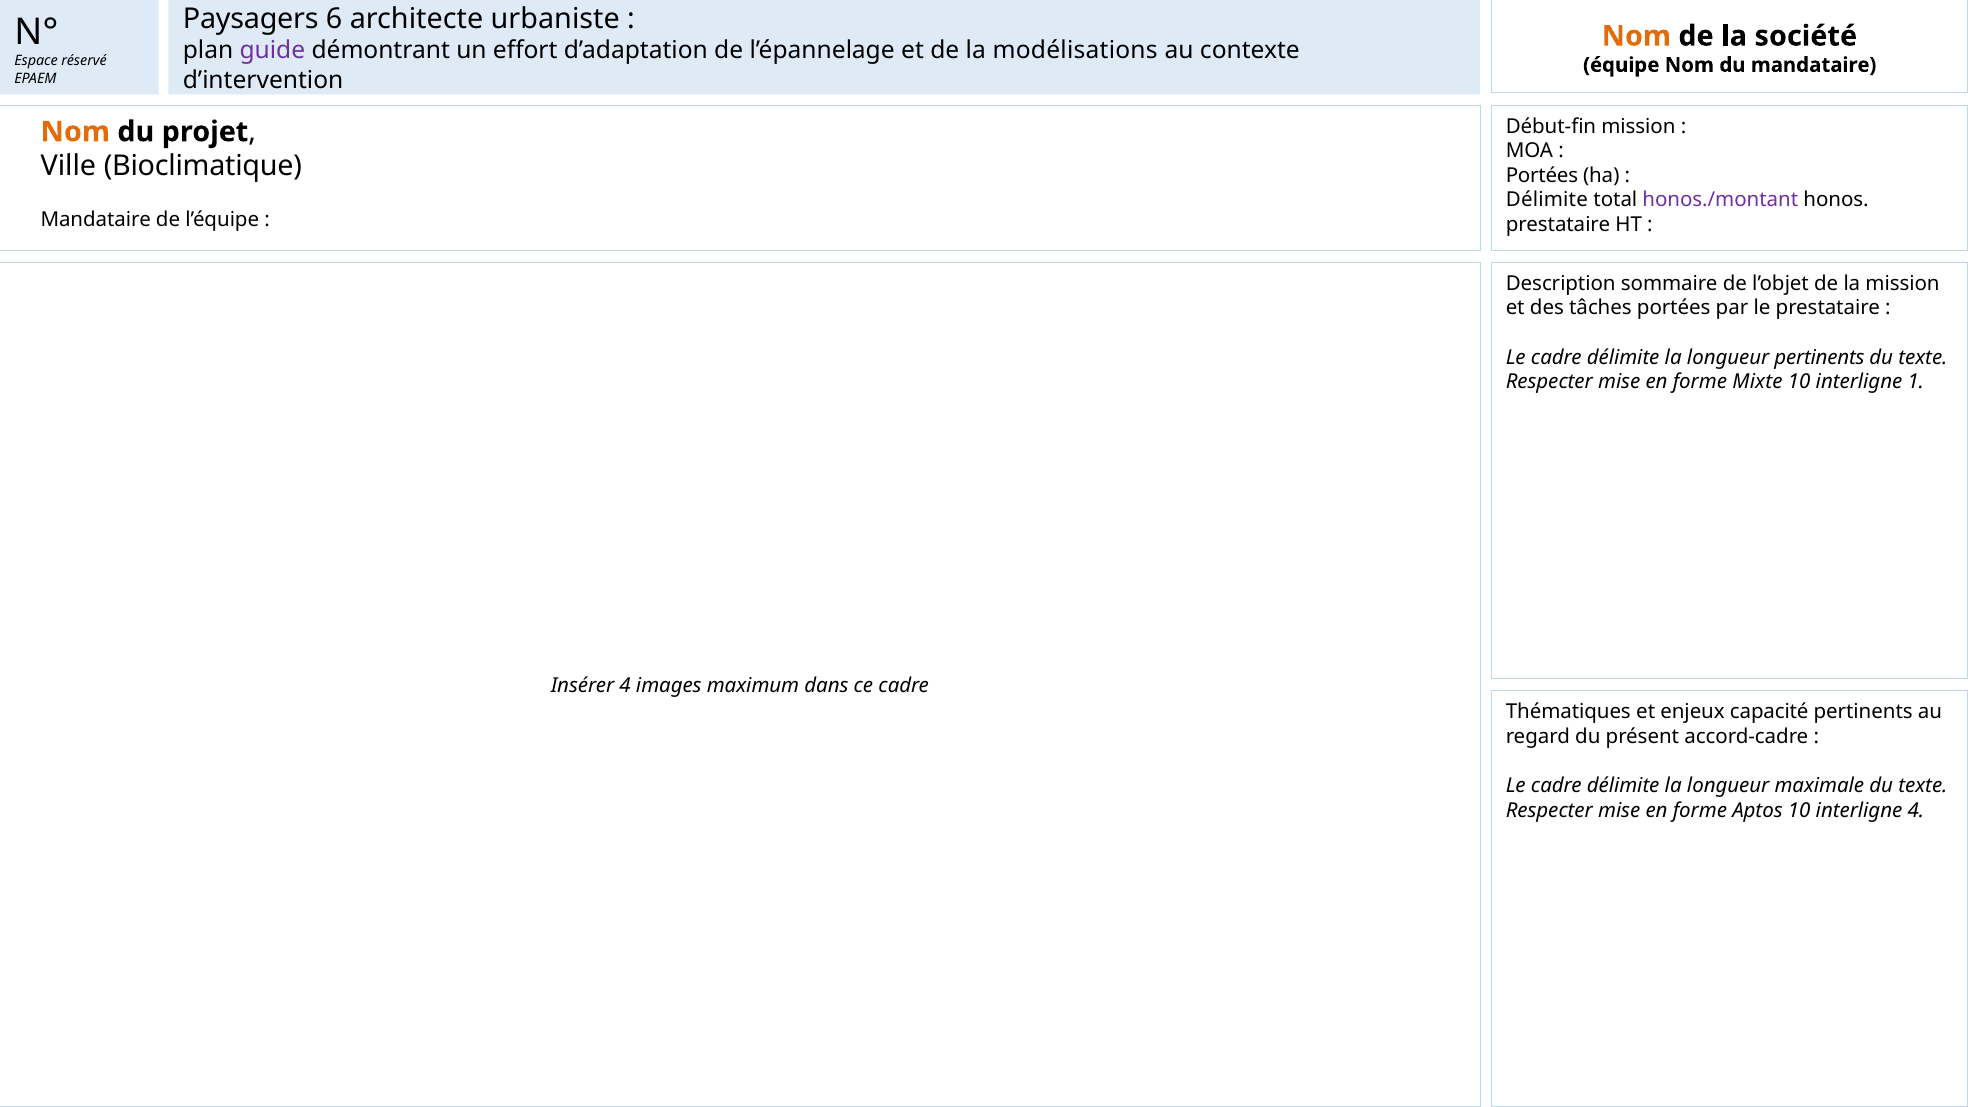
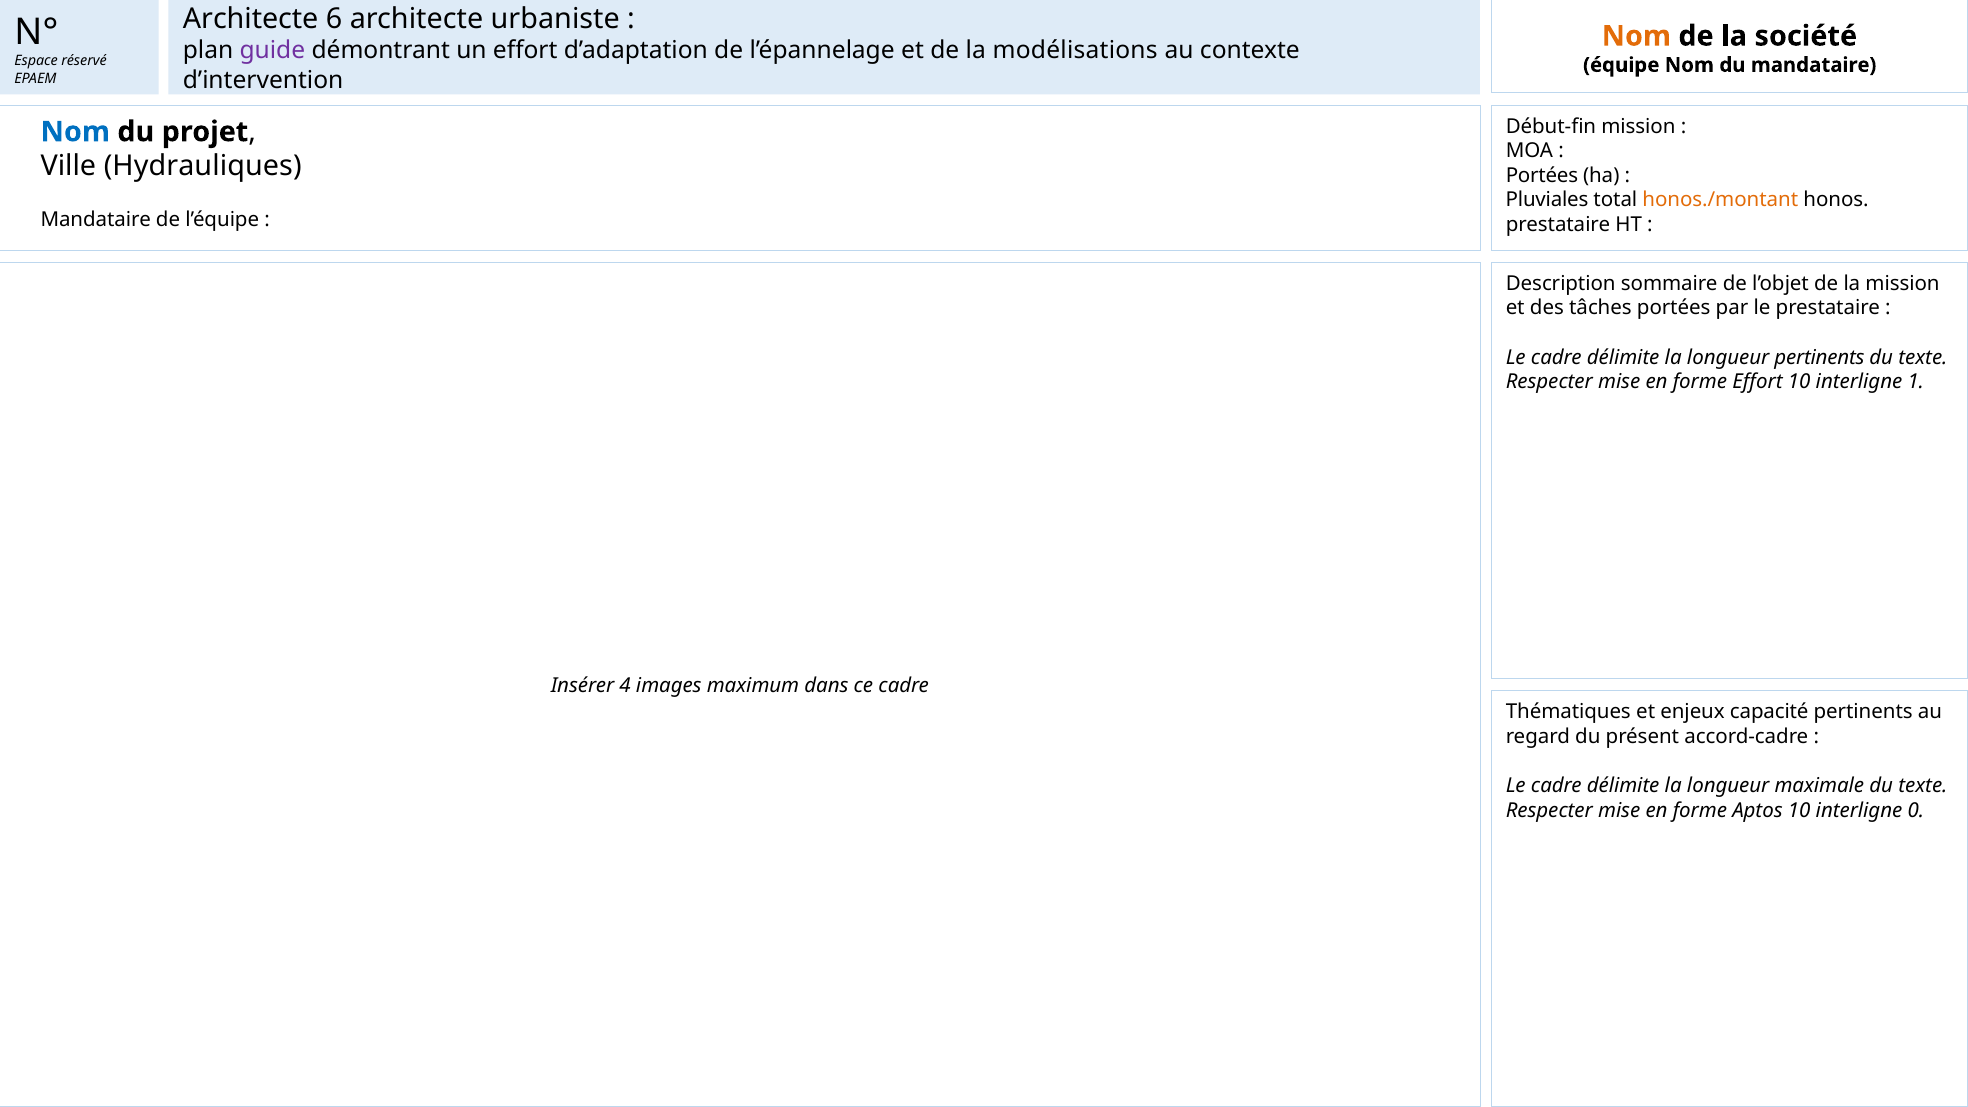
Paysagers at (251, 19): Paysagers -> Architecte
Nom at (75, 132) colour: orange -> blue
Bioclimatique: Bioclimatique -> Hydrauliques
Délimite at (1547, 200): Délimite -> Pluviales
honos./montant colour: purple -> orange
forme Mixte: Mixte -> Effort
interligne 4: 4 -> 0
